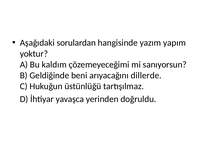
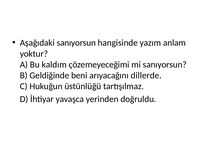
Aşağıdaki sorulardan: sorulardan -> sanıyorsun
yapım: yapım -> anlam
